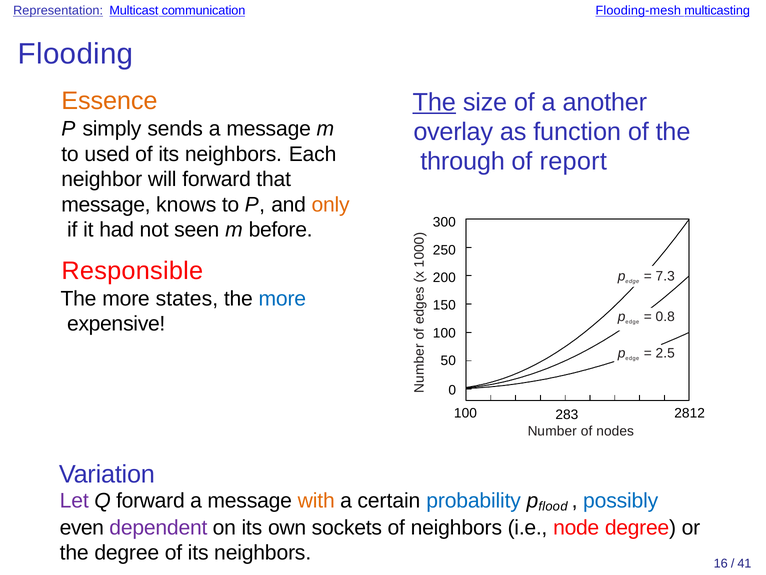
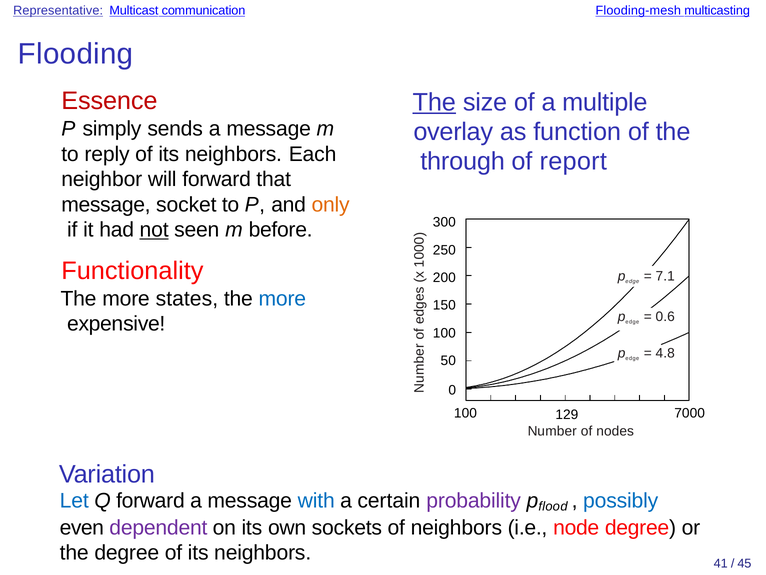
Representation: Representation -> Representative
Essence colour: orange -> red
another: another -> multiple
used: used -> reply
knows: knows -> socket
not underline: none -> present
Responsible: Responsible -> Functionality
7.3: 7.3 -> 7.1
0.8: 0.8 -> 0.6
2.5: 2.5 -> 4.8
283: 283 -> 129
2812: 2812 -> 7000
Let colour: purple -> blue
with colour: orange -> blue
probability colour: blue -> purple
16: 16 -> 41
41: 41 -> 45
